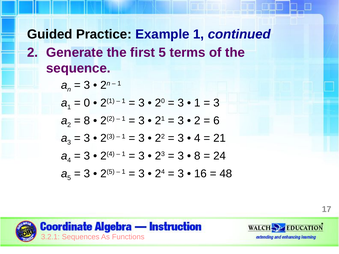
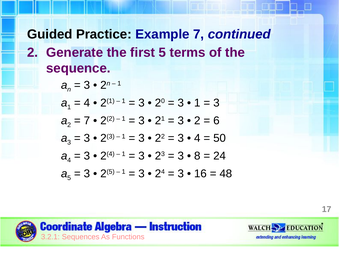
Example 1: 1 -> 7
0 at (87, 103): 0 -> 4
8 at (87, 121): 8 -> 7
21 at (220, 138): 21 -> 50
